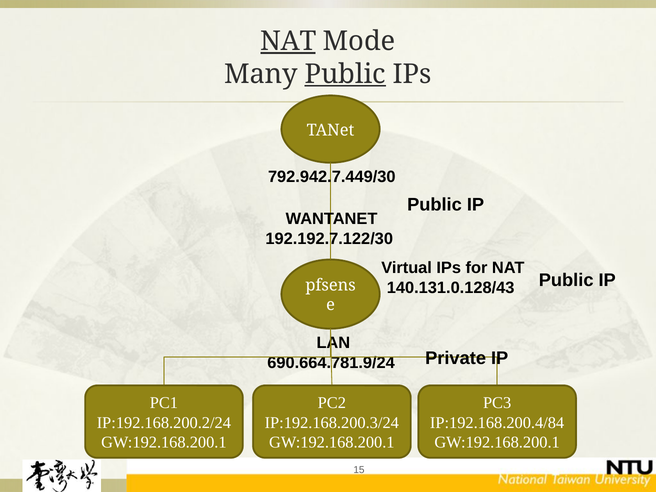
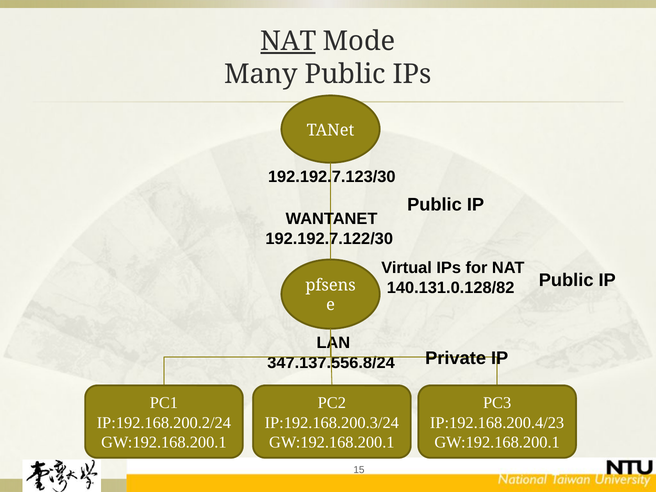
Public at (345, 74) underline: present -> none
792.942.7.449/30: 792.942.7.449/30 -> 192.192.7.123/30
140.131.0.128/43: 140.131.0.128/43 -> 140.131.0.128/82
690.664.781.9/24: 690.664.781.9/24 -> 347.137.556.8/24
IP:192.168.200.4/84: IP:192.168.200.4/84 -> IP:192.168.200.4/23
